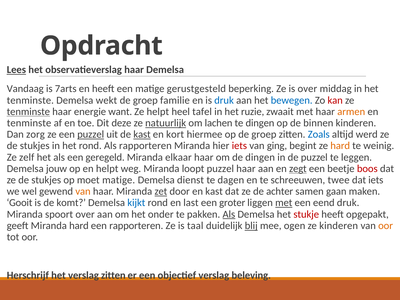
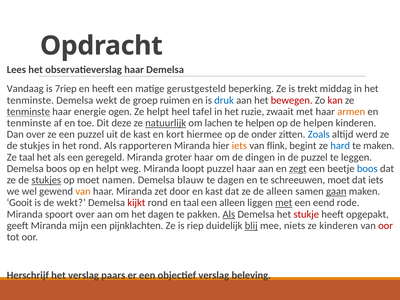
Lees underline: present -> none
7arts: 7arts -> 7riep
is over: over -> trekt
familie: familie -> ruimen
bewegen colour: blue -> red
want: want -> ogen
te dingen: dingen -> helpen
de binnen: binnen -> helpen
Dan zorg: zorg -> over
puzzel at (91, 134) underline: present -> none
kast at (142, 134) underline: present -> none
op de groep: groep -> onder
iets at (239, 146) colour: red -> orange
ging: ging -> flink
hard at (340, 146) colour: orange -> blue
te weinig: weinig -> maken
Ze zelf: zelf -> taal
elkaar: elkaar -> groter
Demelsa jouw: jouw -> boos
boos at (367, 169) colour: red -> blue
stukjes at (46, 180) underline: none -> present
moet matige: matige -> namen
dienst: dienst -> blauw
schreeuwen twee: twee -> moet
zet underline: present -> none
de achter: achter -> alleen
gaan underline: none -> present
de komt: komt -> wekt
kijkt colour: blue -> red
en last: last -> taal
een groter: groter -> alleen
eend druk: druk -> rode
het onder: onder -> dagen
Miranda hard: hard -> mijn
een rapporteren: rapporteren -> pijnklachten
taal: taal -> riep
ogen: ogen -> niets
oor at (386, 226) colour: orange -> red
verslag zitten: zitten -> paars
